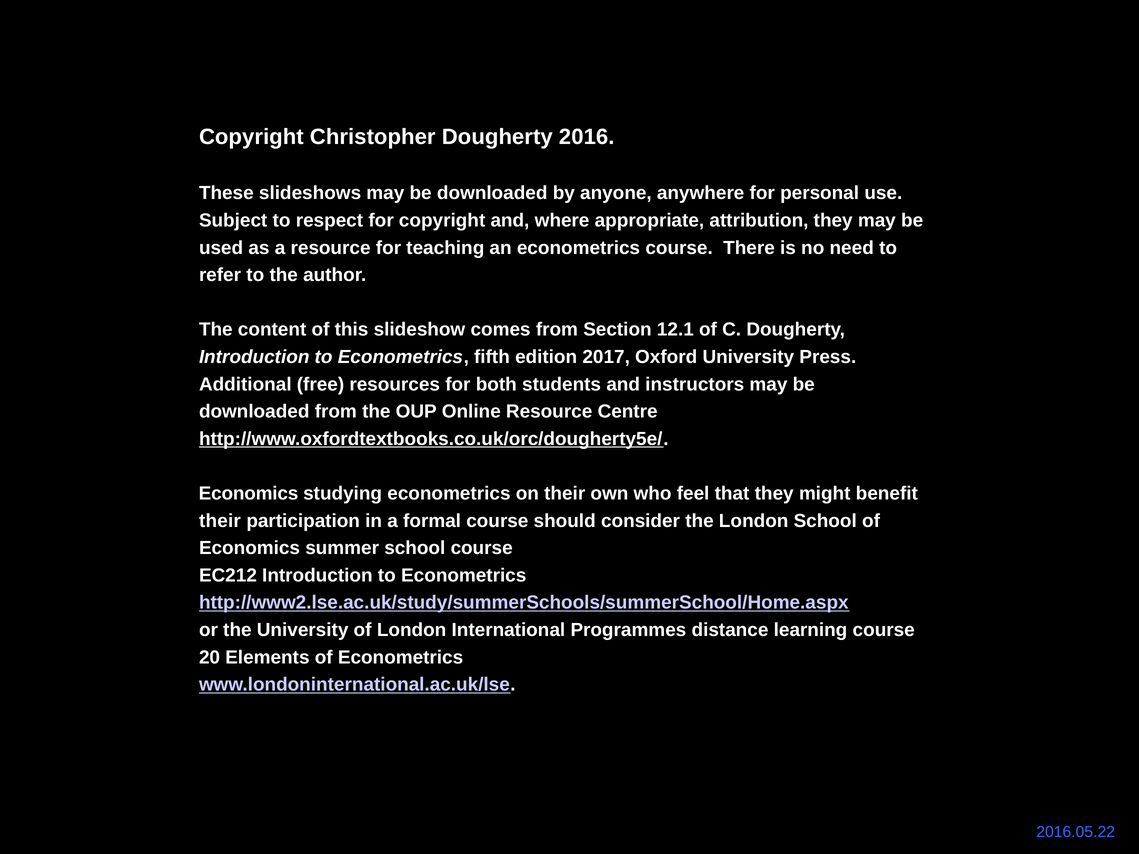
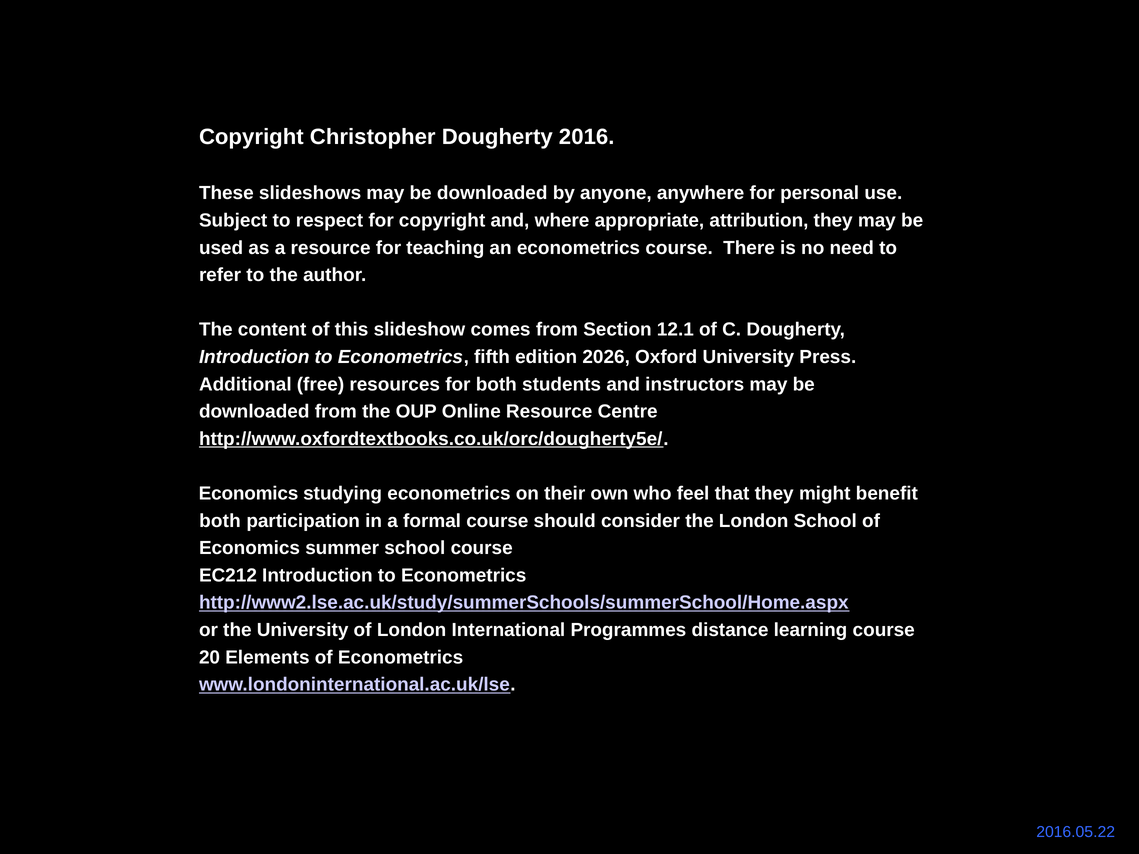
2017: 2017 -> 2026
their at (220, 521): their -> both
